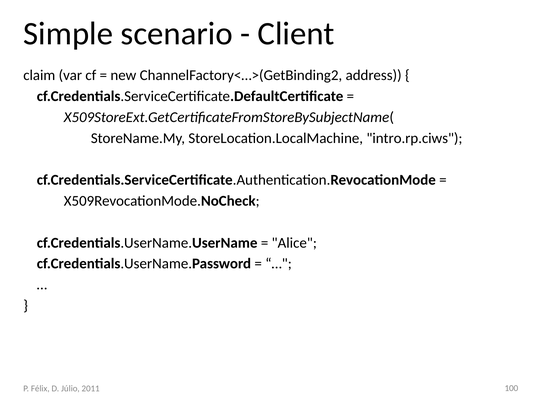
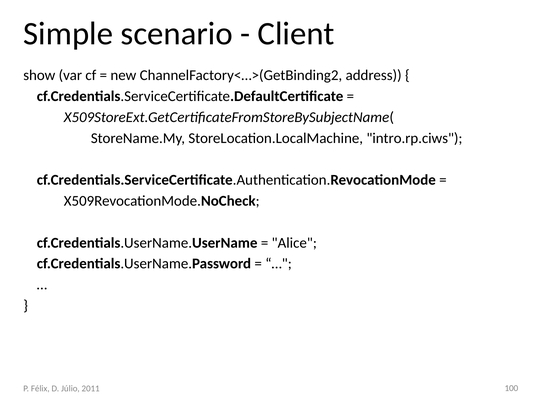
claim: claim -> show
